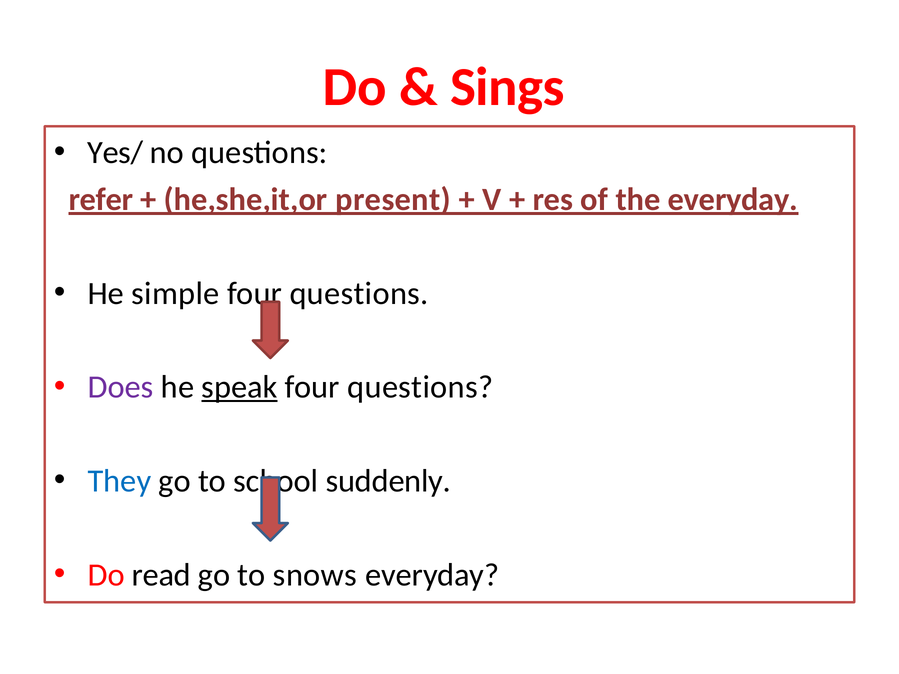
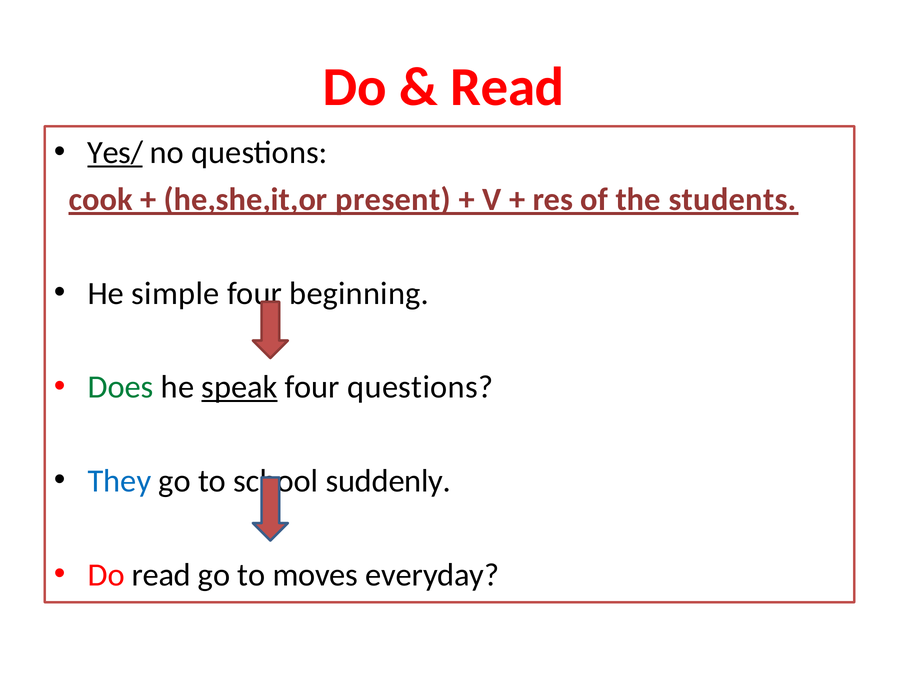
Sings at (507, 87): Sings -> Read
Yes/ underline: none -> present
refer: refer -> cook
the everyday: everyday -> students
questions at (359, 293): questions -> beginning
Does colour: purple -> green
snows: snows -> moves
